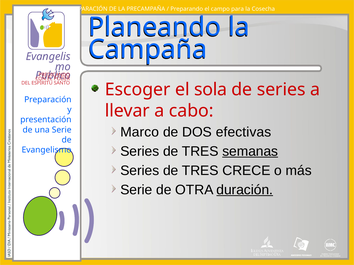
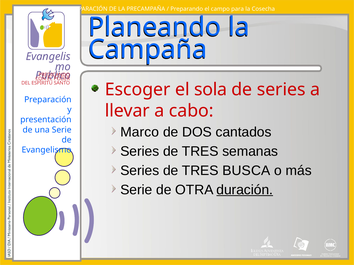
efectivas: efectivas -> cantados
semanas underline: present -> none
CRECE: CRECE -> BUSCA
